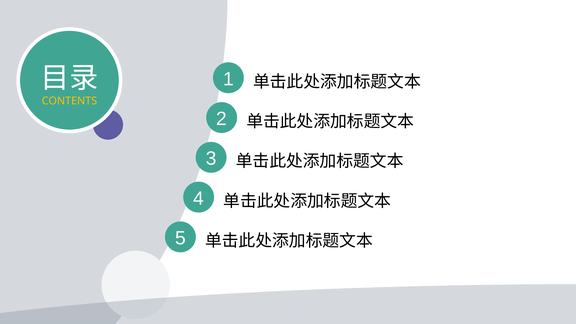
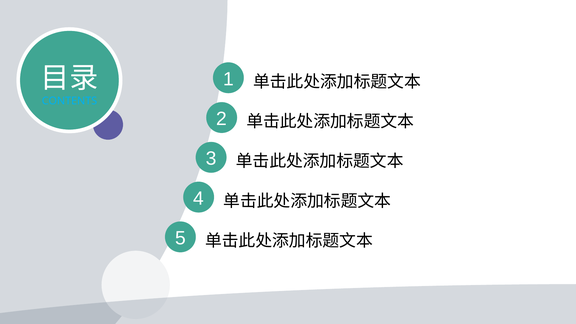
CONTENTS colour: yellow -> light blue
